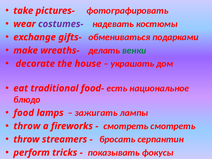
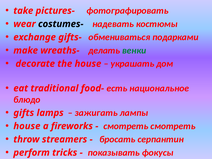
costumes- colour: purple -> black
food: food -> gifts
throw at (27, 126): throw -> house
